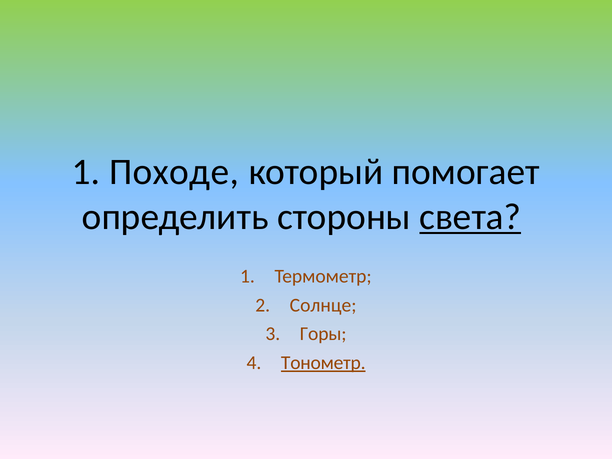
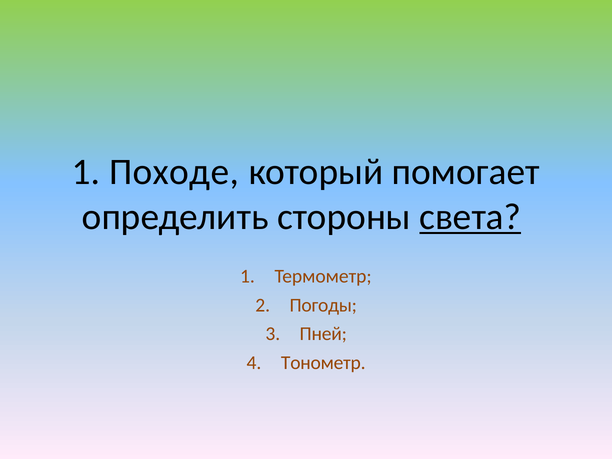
Солнце: Солнце -> Погоды
Горы: Горы -> Пней
Тонометр underline: present -> none
